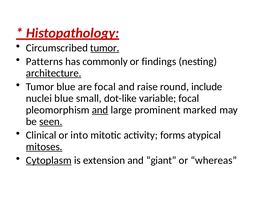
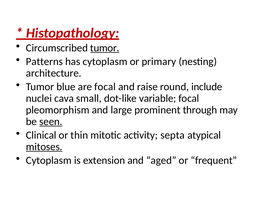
has commonly: commonly -> cytoplasm
findings: findings -> primary
architecture underline: present -> none
nuclei blue: blue -> cava
and at (100, 110) underline: present -> none
marked: marked -> through
into: into -> thin
forms: forms -> septa
Cytoplasm at (49, 160) underline: present -> none
giant: giant -> aged
whereas: whereas -> frequent
